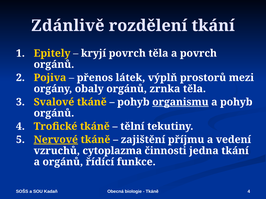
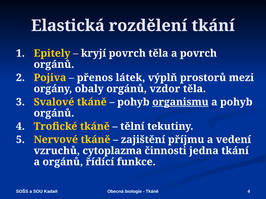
Zdánlivě: Zdánlivě -> Elastická
zrnka: zrnka -> vzdor
Nervové underline: present -> none
